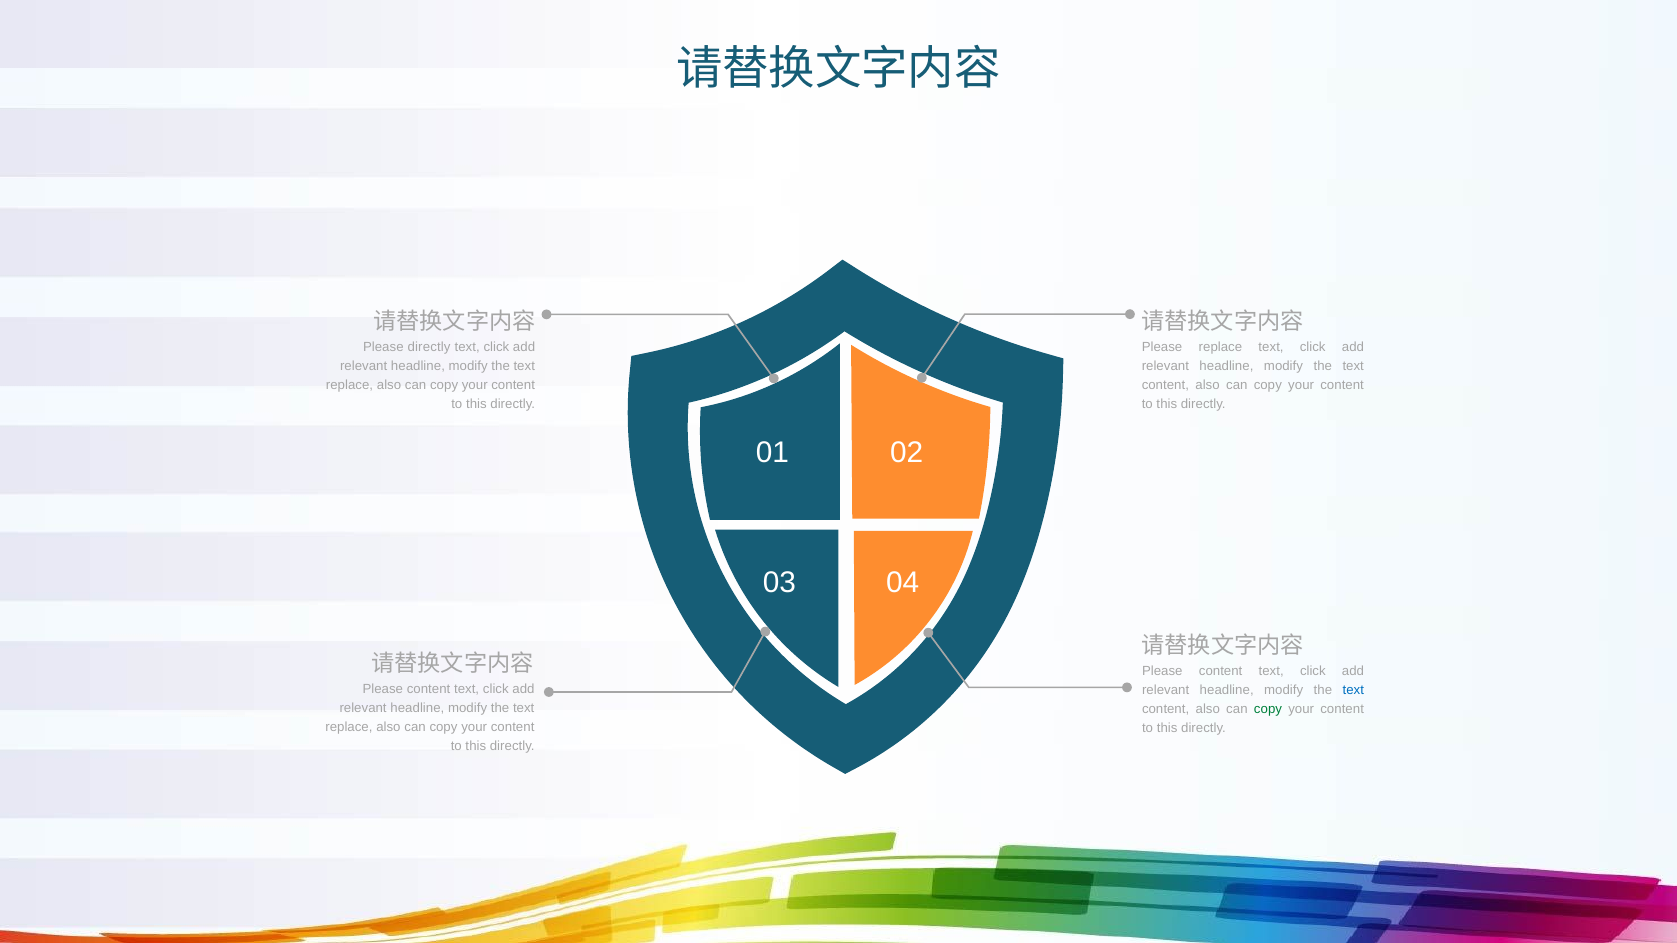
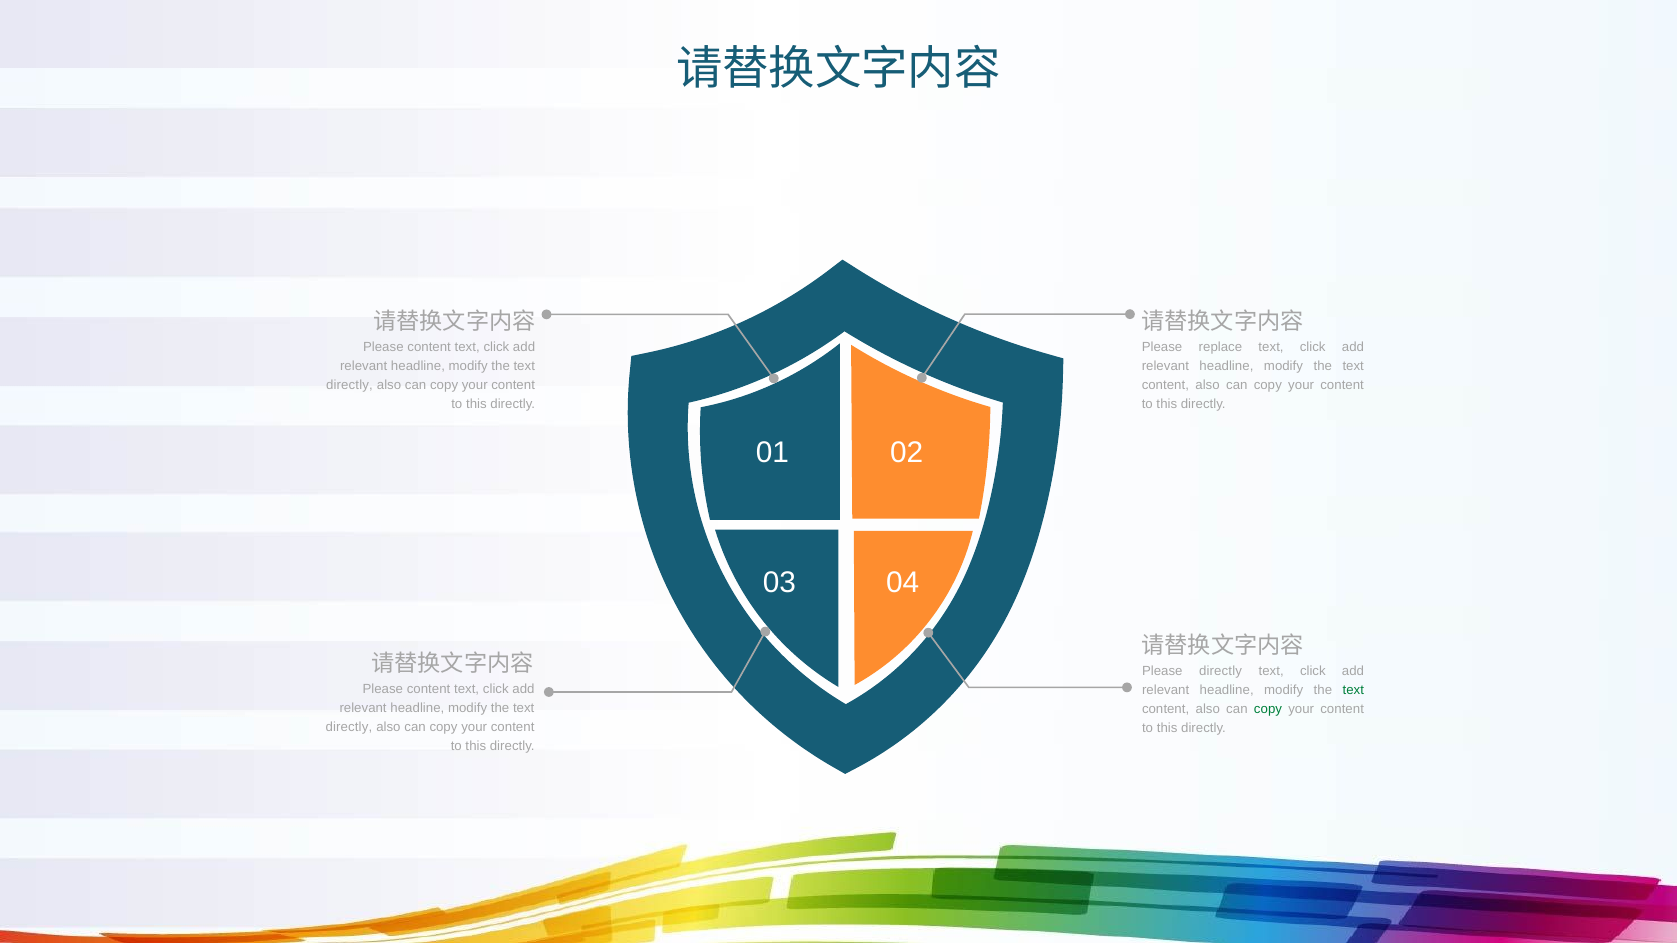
directly at (429, 347): directly -> content
replace at (350, 385): replace -> directly
content at (1221, 671): content -> directly
text at (1353, 690) colour: blue -> green
replace at (349, 727): replace -> directly
